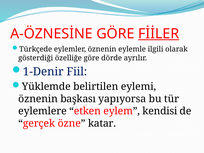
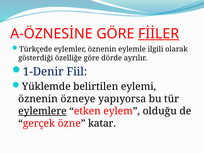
başkası: başkası -> özneye
eylemlere underline: none -> present
kendisi: kendisi -> olduğu
